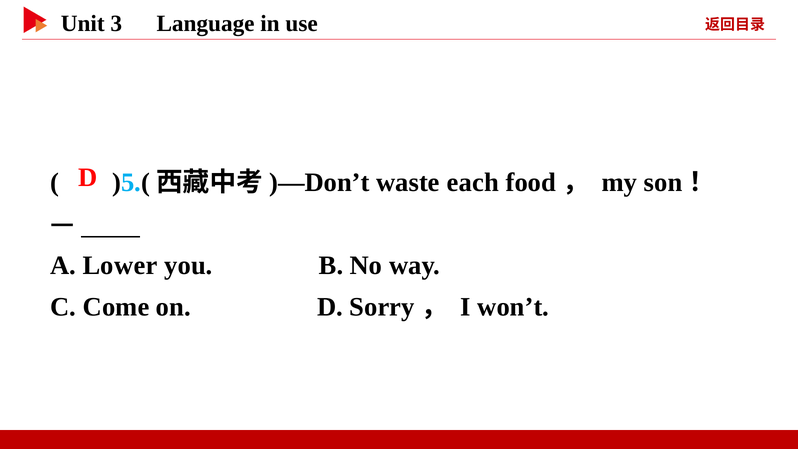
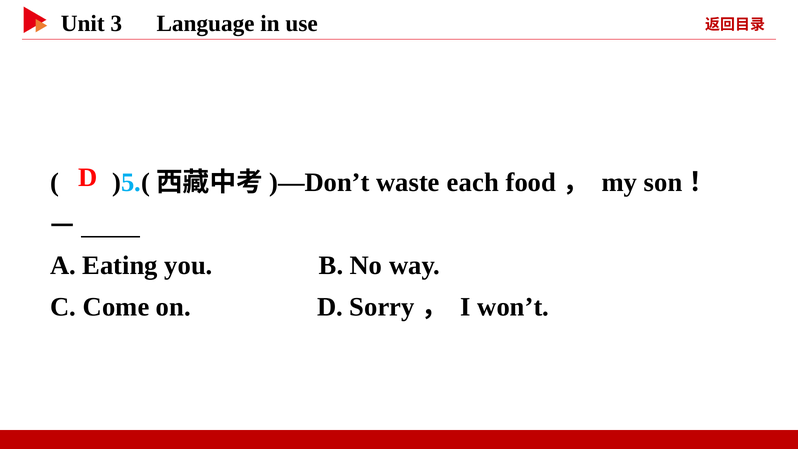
Lower: Lower -> Eating
